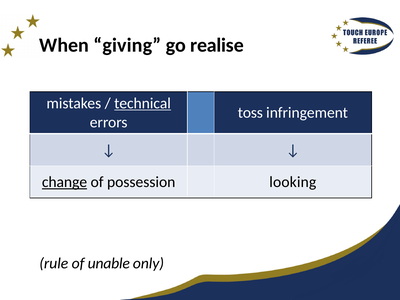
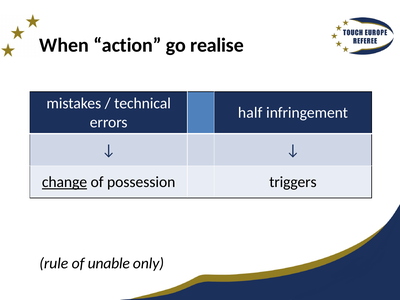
giving: giving -> action
technical underline: present -> none
toss: toss -> half
looking: looking -> triggers
